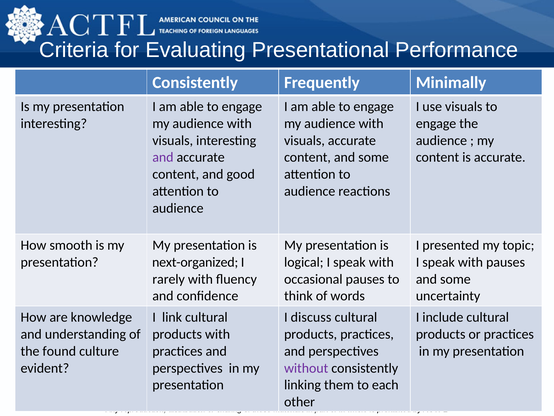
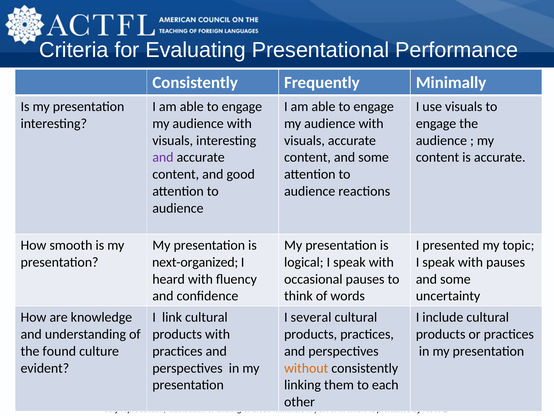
rarely: rarely -> heard
discuss: discuss -> several
without colour: purple -> orange
